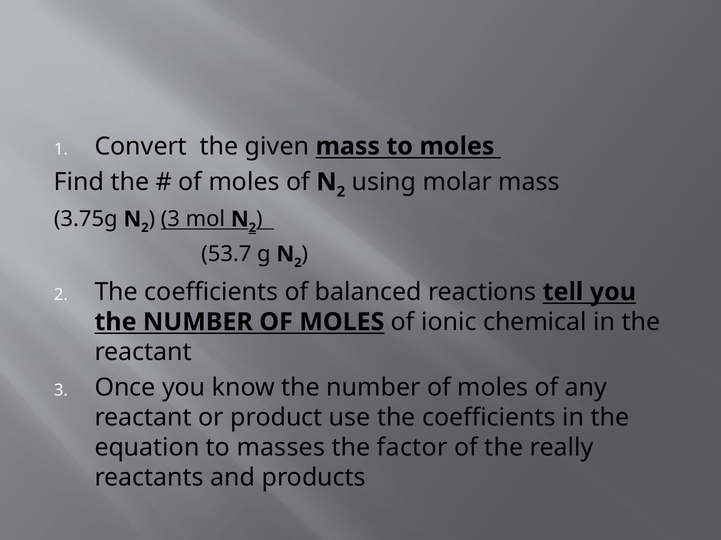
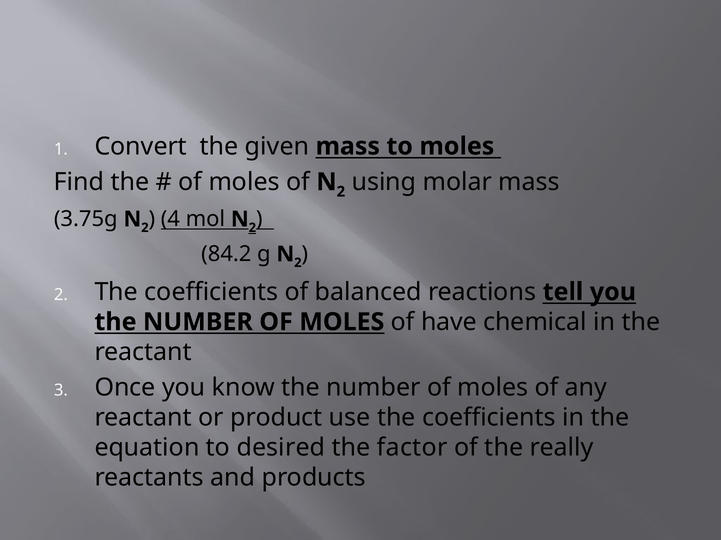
3 at (170, 219): 3 -> 4
53.7: 53.7 -> 84.2
ionic: ionic -> have
masses: masses -> desired
